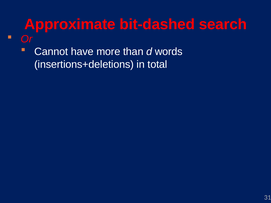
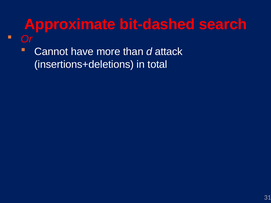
words: words -> attack
